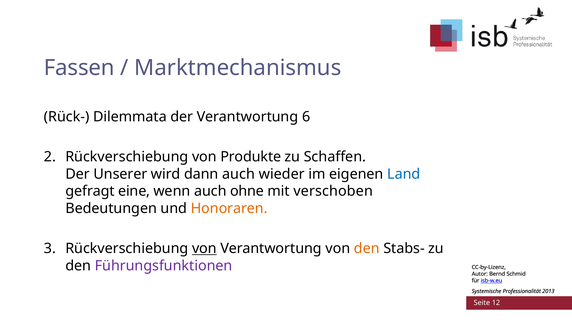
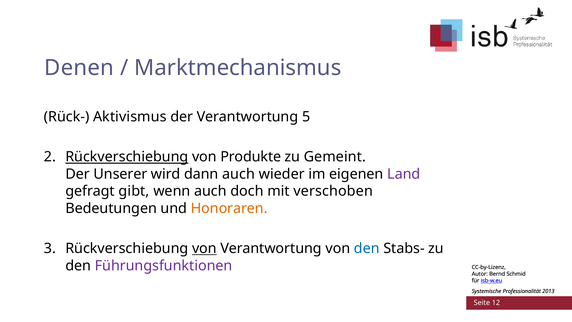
Fassen: Fassen -> Denen
Dilemmata: Dilemmata -> Aktivismus
6: 6 -> 5
Rückverschiebung at (127, 157) underline: none -> present
Schaffen: Schaffen -> Gemeint
Land colour: blue -> purple
eine: eine -> gibt
ohne: ohne -> doch
den at (367, 248) colour: orange -> blue
